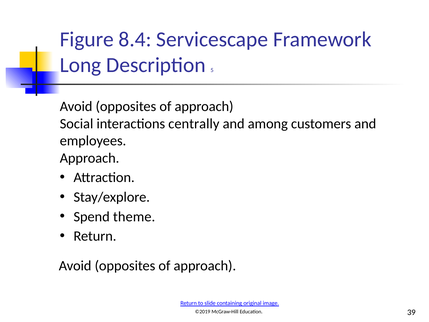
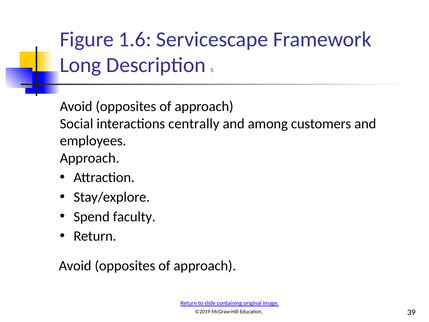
8.4: 8.4 -> 1.6
theme: theme -> faculty
